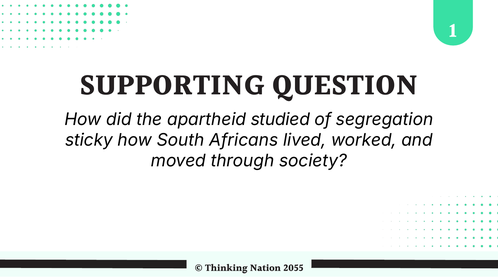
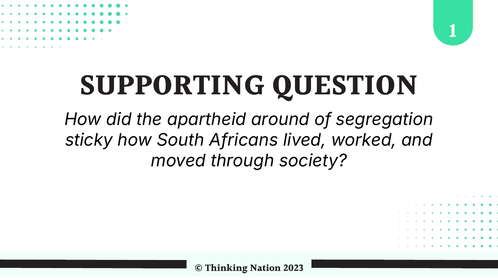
studied: studied -> around
2055: 2055 -> 2023
